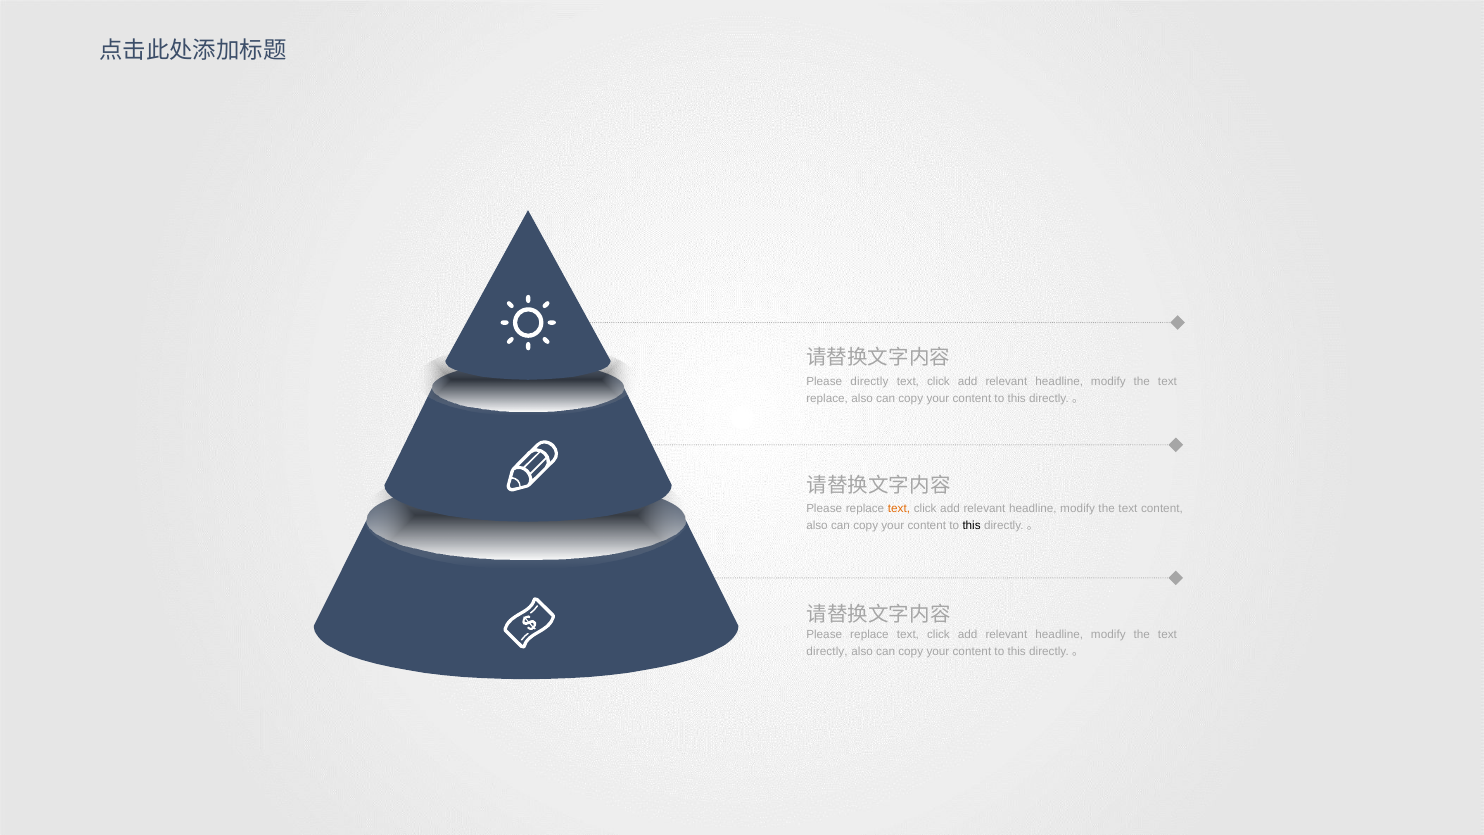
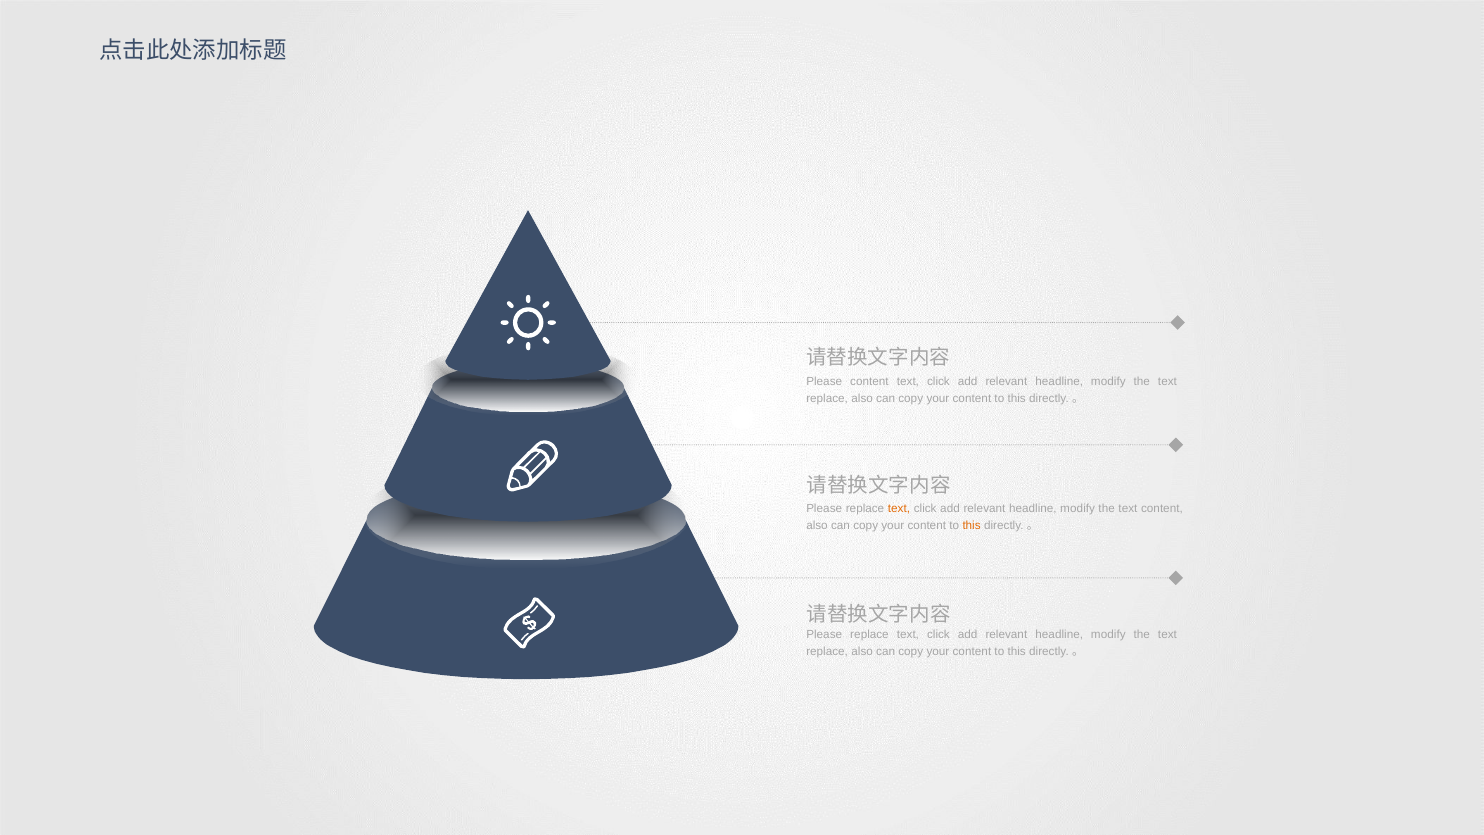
Please directly: directly -> content
this at (972, 525) colour: black -> orange
directly at (827, 651): directly -> replace
